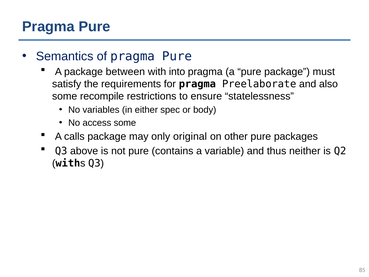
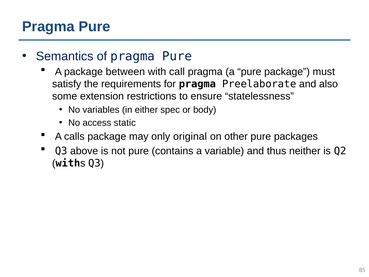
into: into -> call
recompile: recompile -> extension
access some: some -> static
